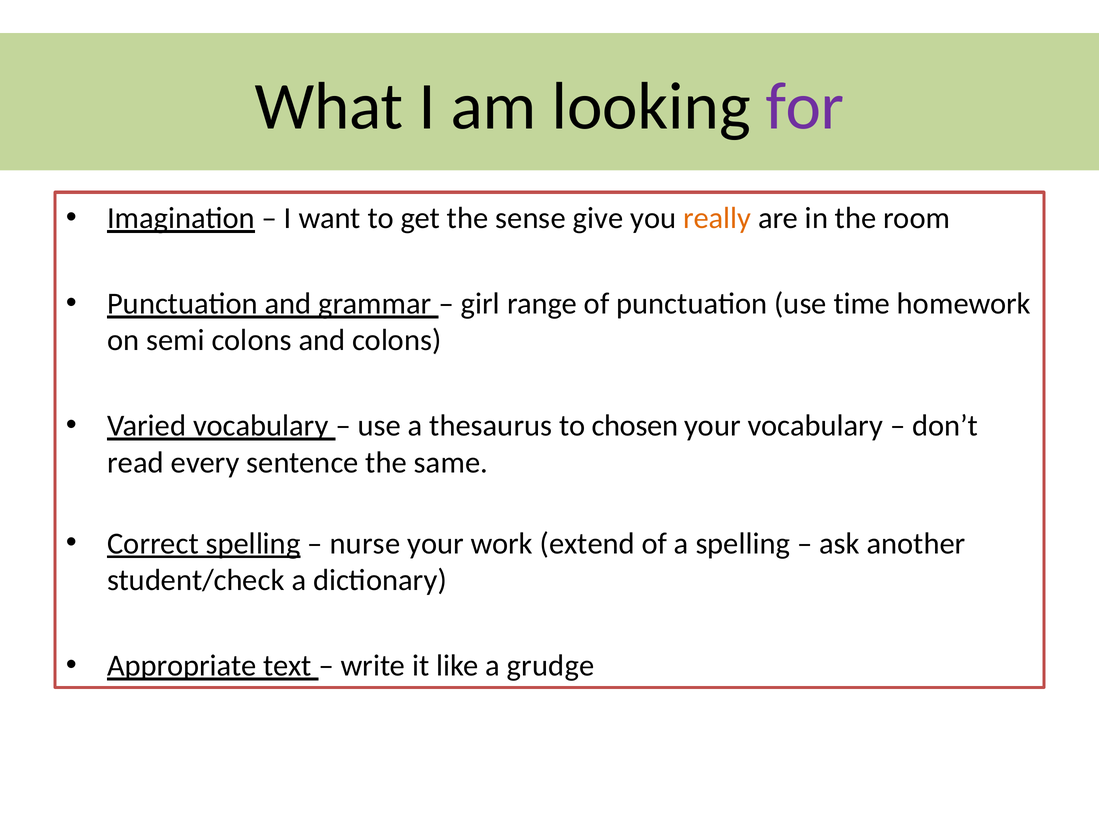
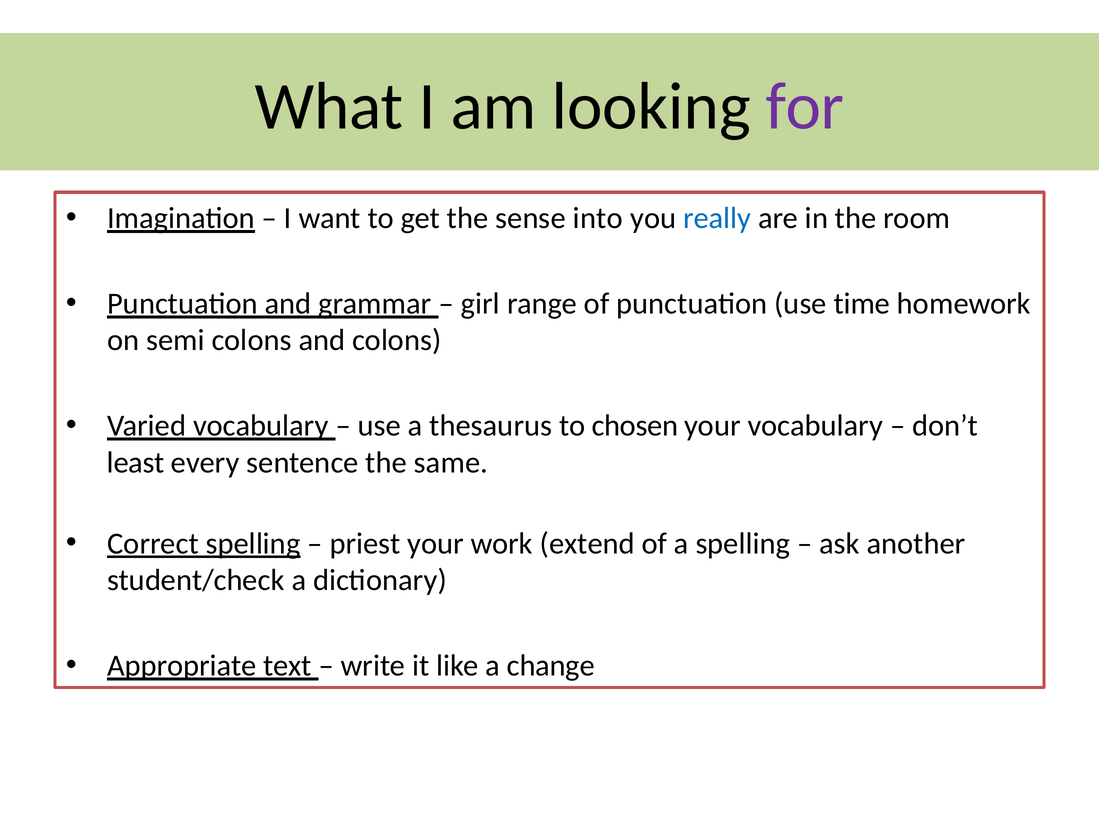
give: give -> into
really colour: orange -> blue
read: read -> least
nurse: nurse -> priest
grudge: grudge -> change
